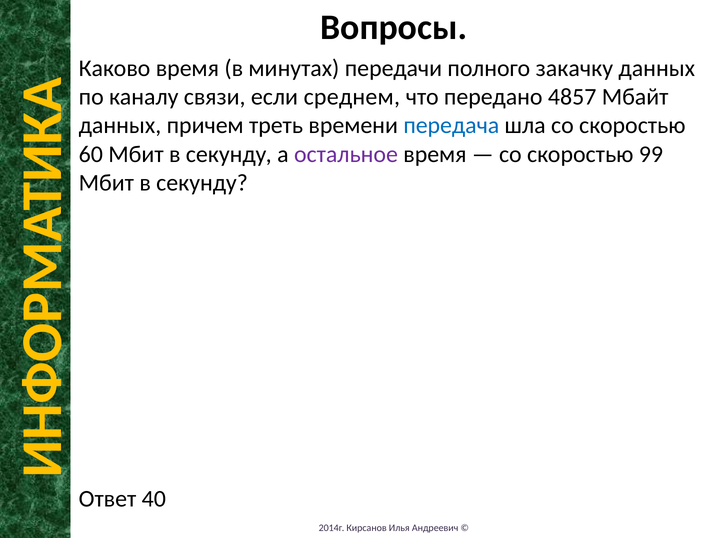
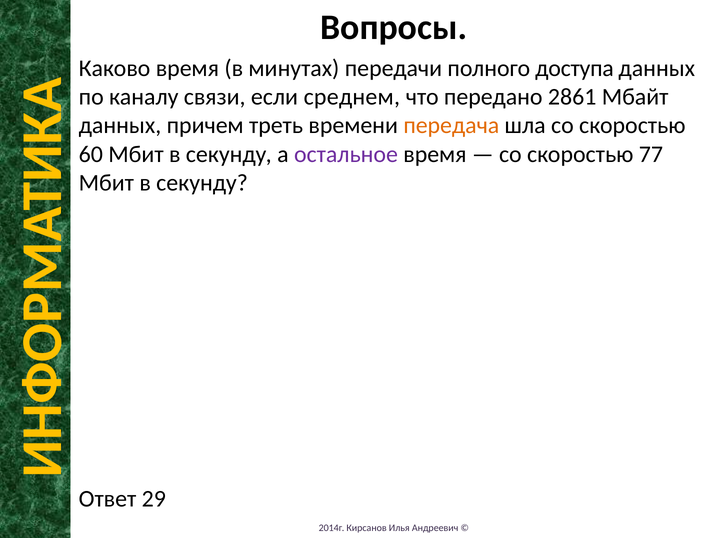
закачку: закачку -> доступа
4857: 4857 -> 2861
передача colour: blue -> orange
99: 99 -> 77
40: 40 -> 29
